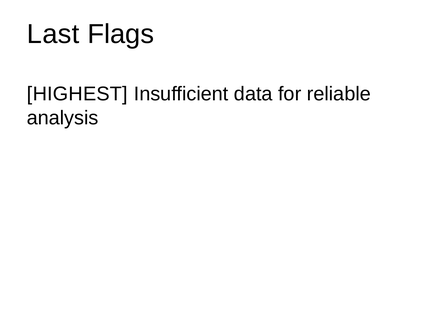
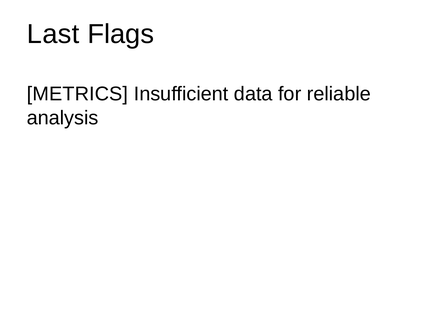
HIGHEST: HIGHEST -> METRICS
